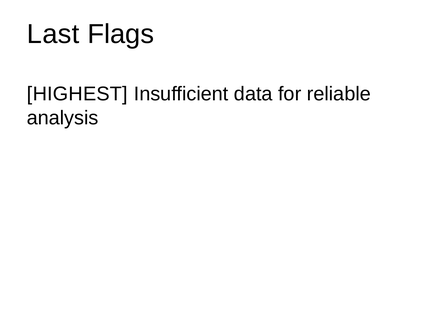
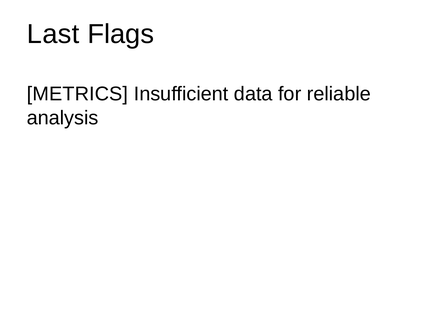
HIGHEST: HIGHEST -> METRICS
